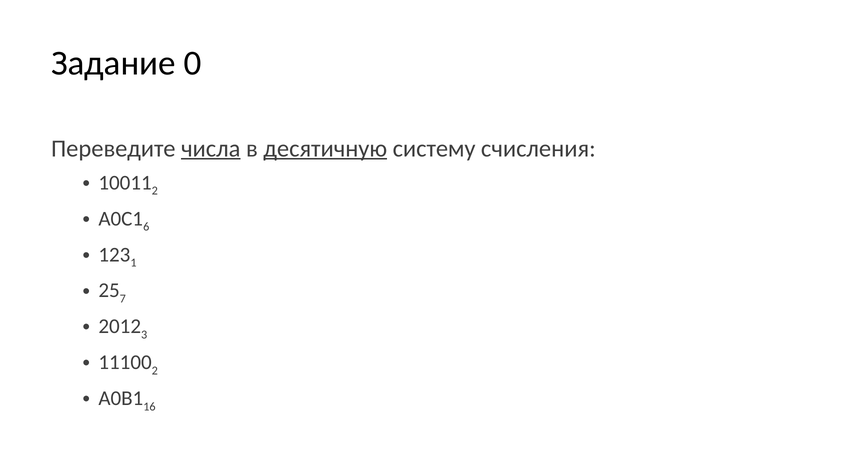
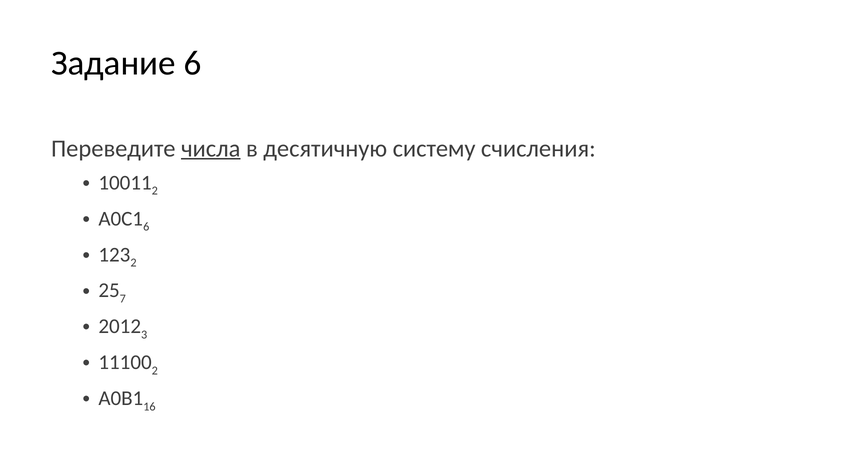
Задание 0: 0 -> 6
десятичную underline: present -> none
1 at (133, 263): 1 -> 2
